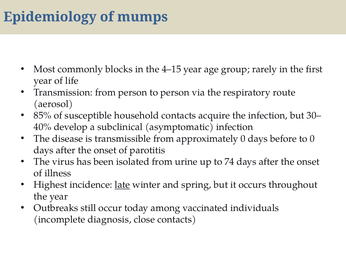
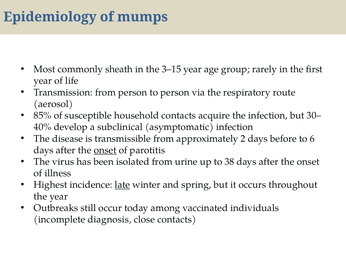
blocks: blocks -> sheath
4–15: 4–15 -> 3–15
approximately 0: 0 -> 2
to 0: 0 -> 6
onset at (105, 150) underline: none -> present
74: 74 -> 38
